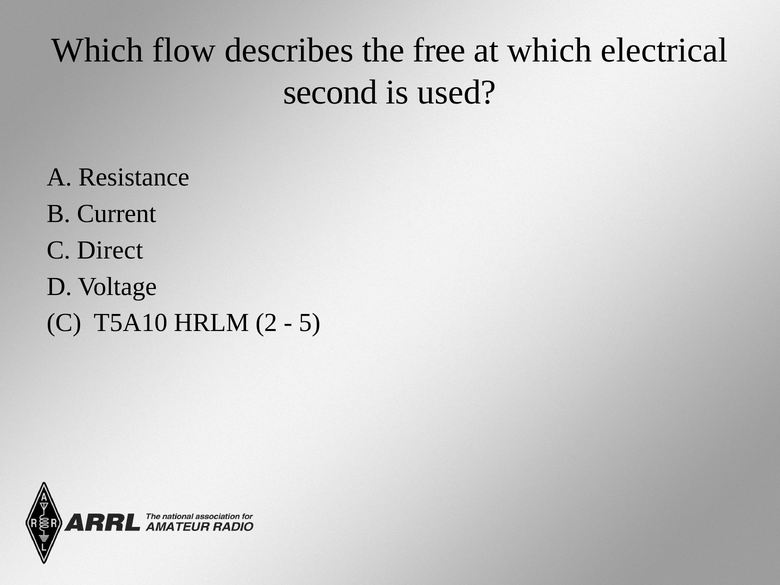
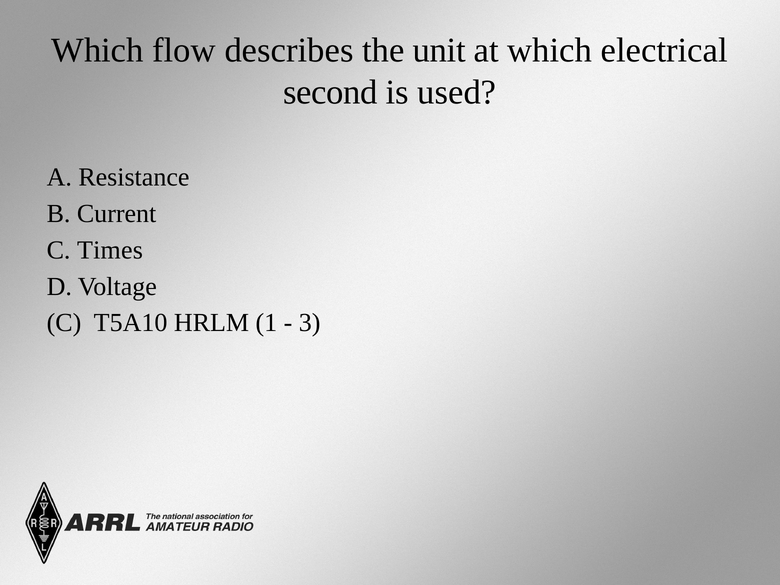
free: free -> unit
Direct: Direct -> Times
2: 2 -> 1
5: 5 -> 3
